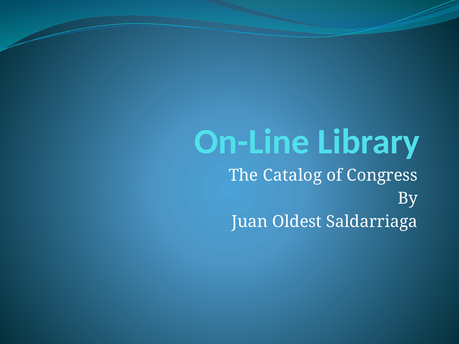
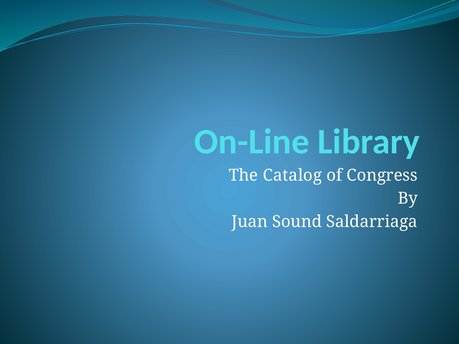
Oldest: Oldest -> Sound
